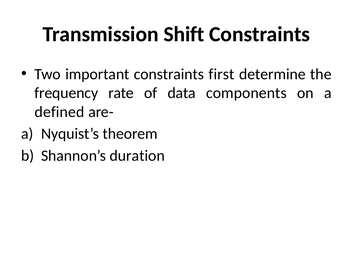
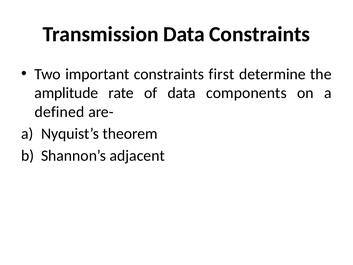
Transmission Shift: Shift -> Data
frequency: frequency -> amplitude
duration: duration -> adjacent
